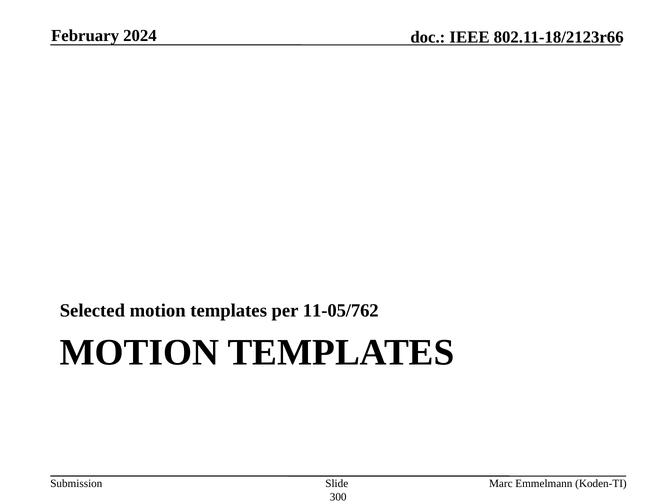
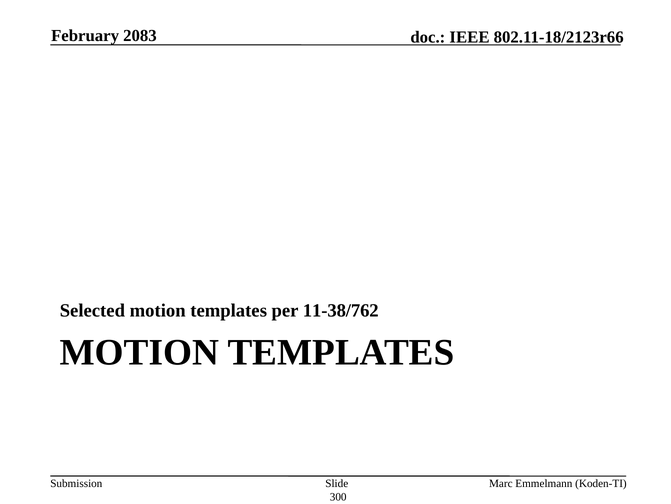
2024: 2024 -> 2083
11-05/762: 11-05/762 -> 11-38/762
